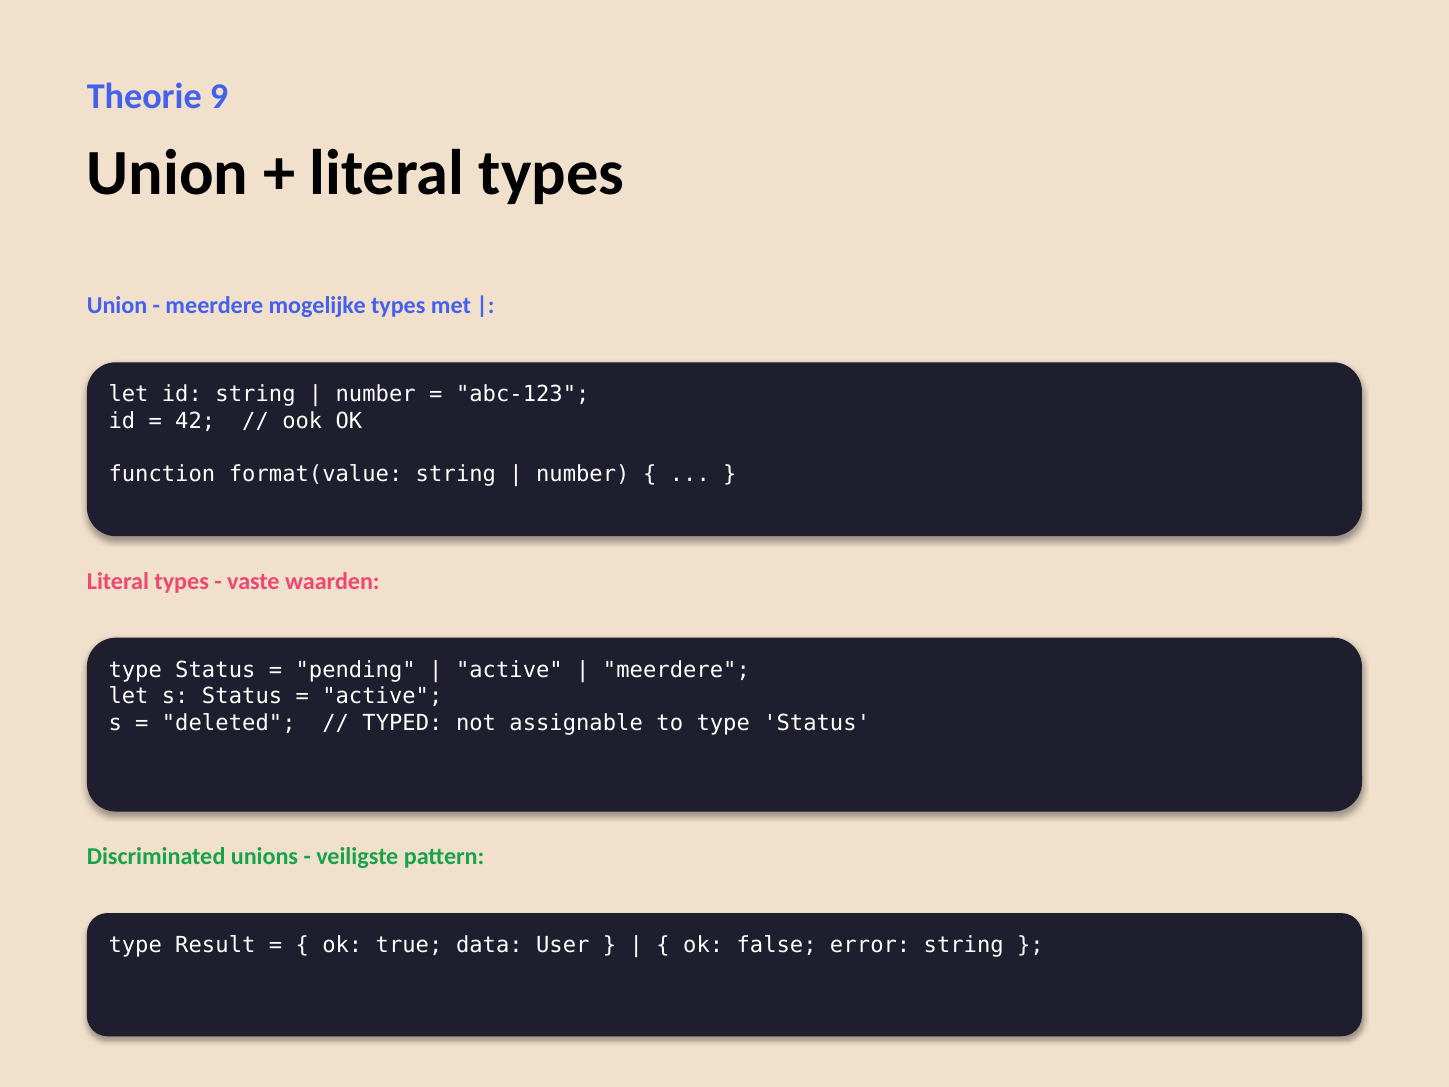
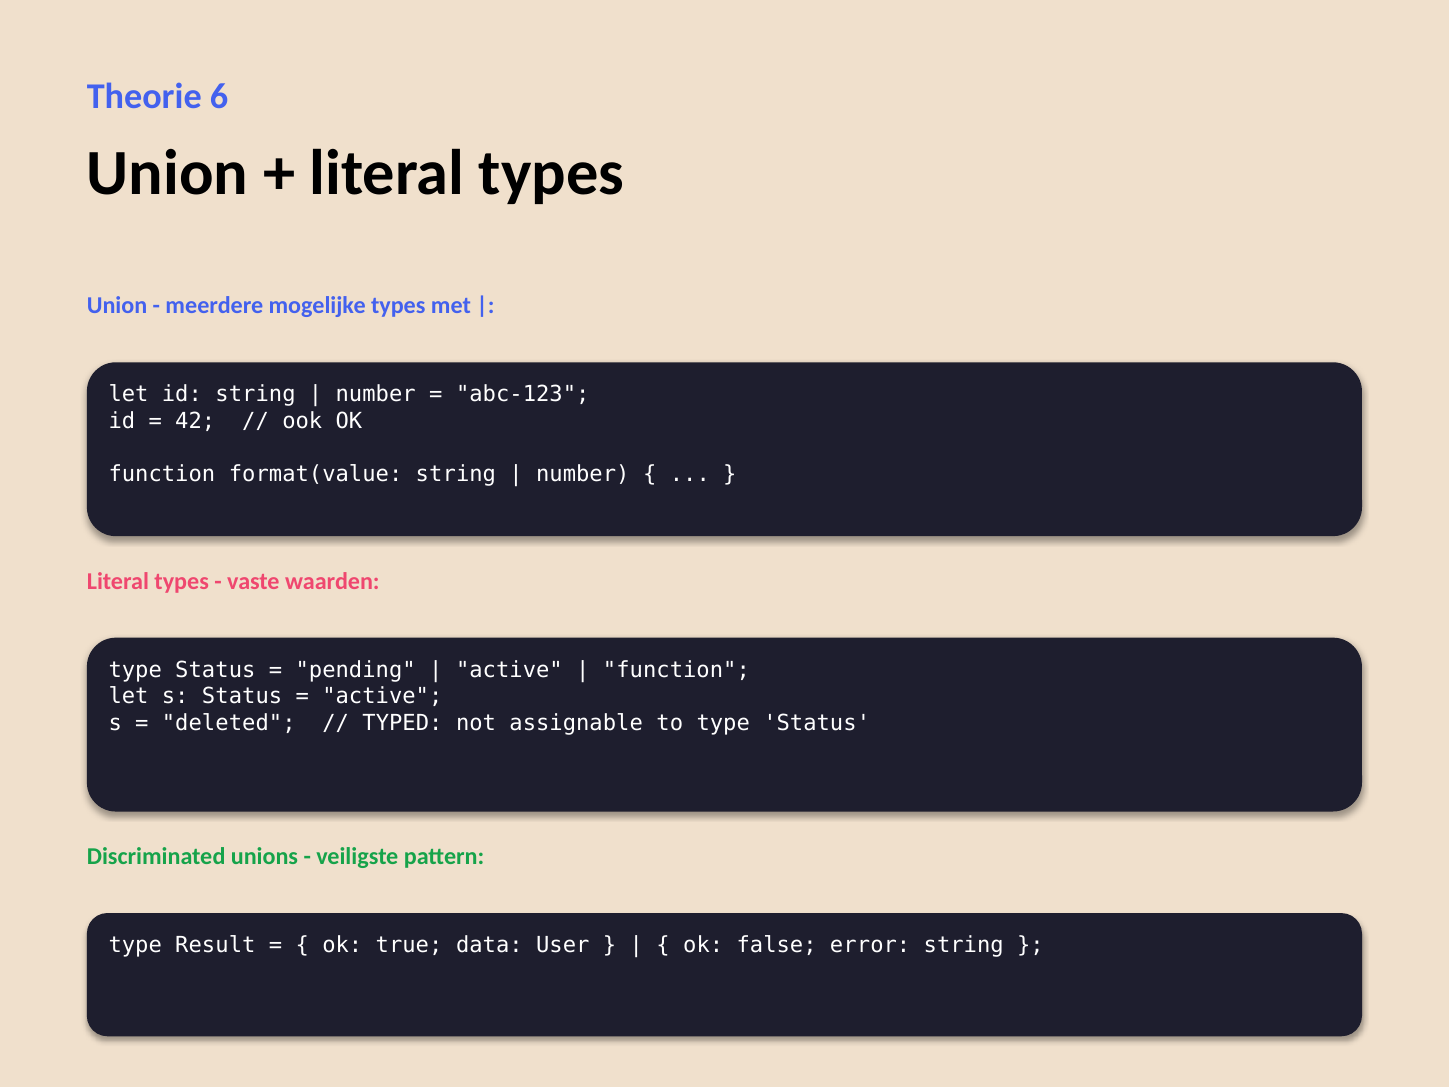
9: 9 -> 6
meerdere at (676, 670): meerdere -> function
